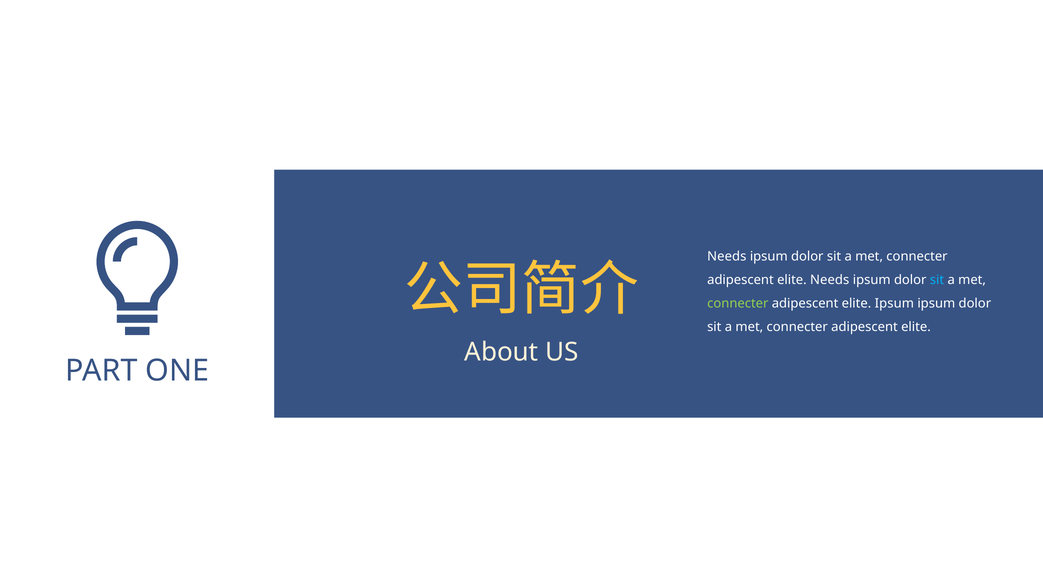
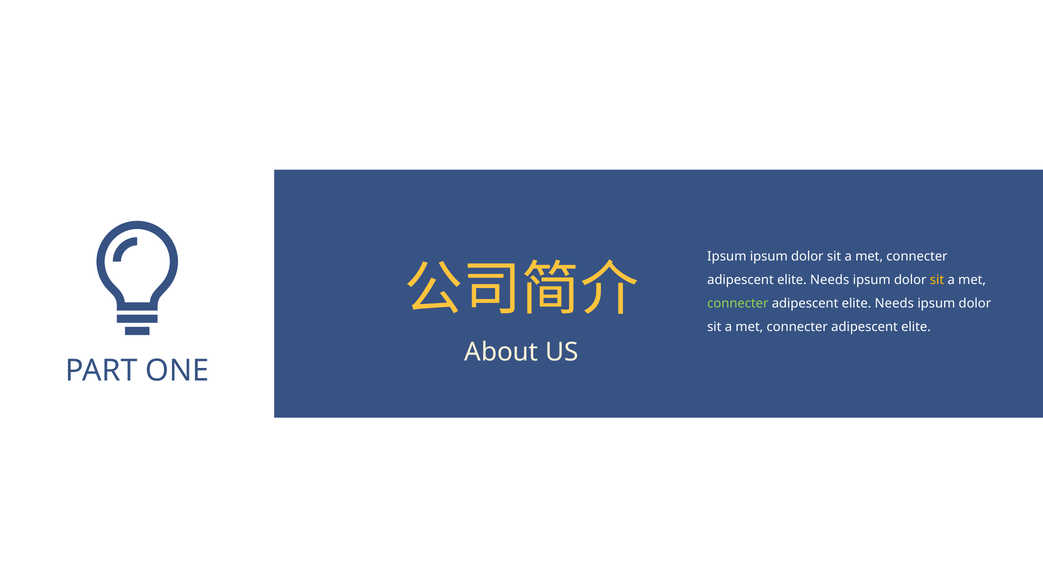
Needs at (727, 256): Needs -> Ipsum
sit at (937, 280) colour: light blue -> yellow
Ipsum at (894, 303): Ipsum -> Needs
